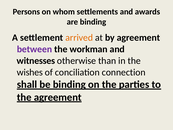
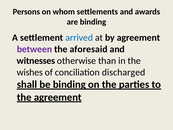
arrived colour: orange -> blue
workman: workman -> aforesaid
connection: connection -> discharged
